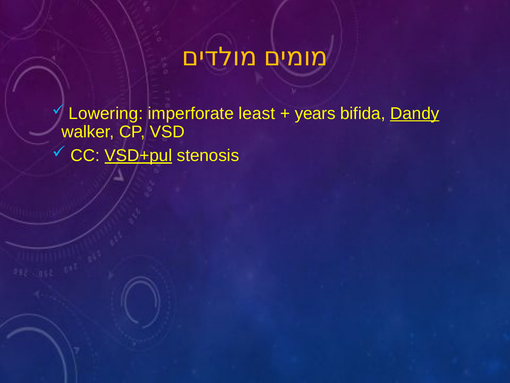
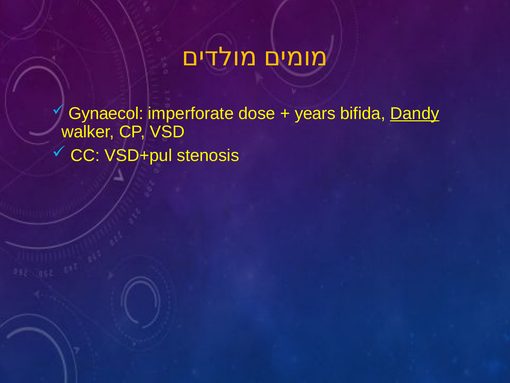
Lowering: Lowering -> Gynaecol
least: least -> dose
VSD+pul underline: present -> none
